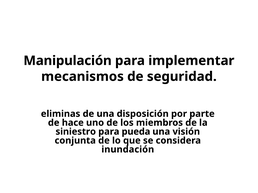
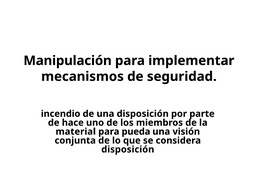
eliminas: eliminas -> incendio
siniestro: siniestro -> material
inundación at (128, 150): inundación -> disposición
